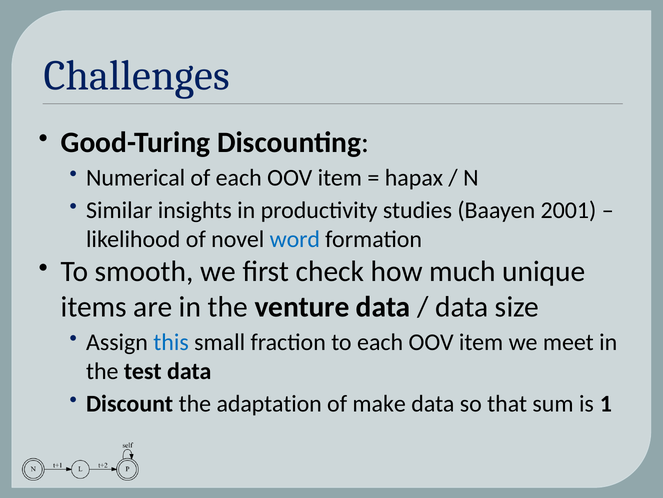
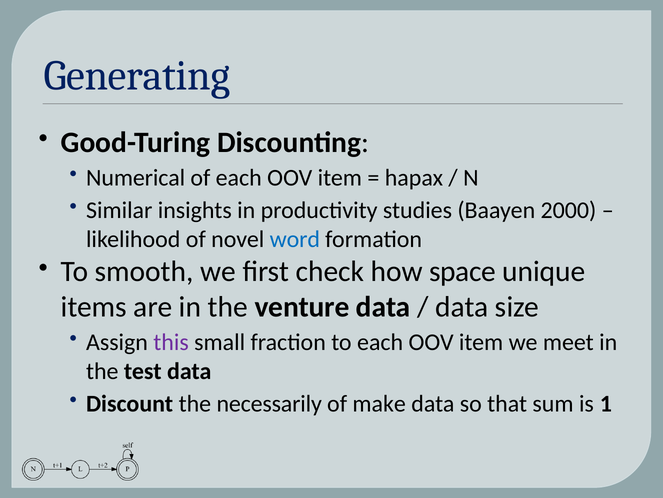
Challenges: Challenges -> Generating
2001: 2001 -> 2000
much: much -> space
this colour: blue -> purple
adaptation: adaptation -> necessarily
